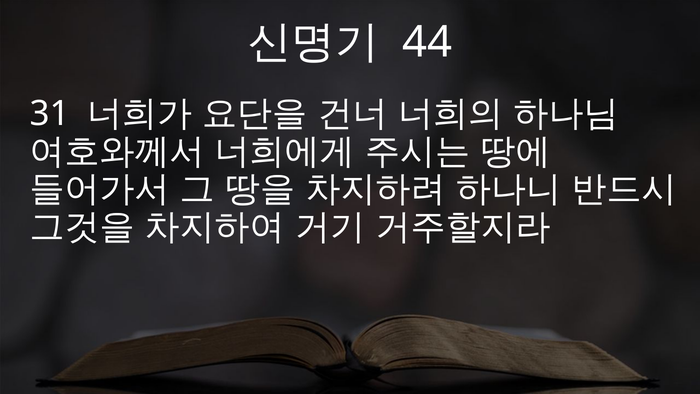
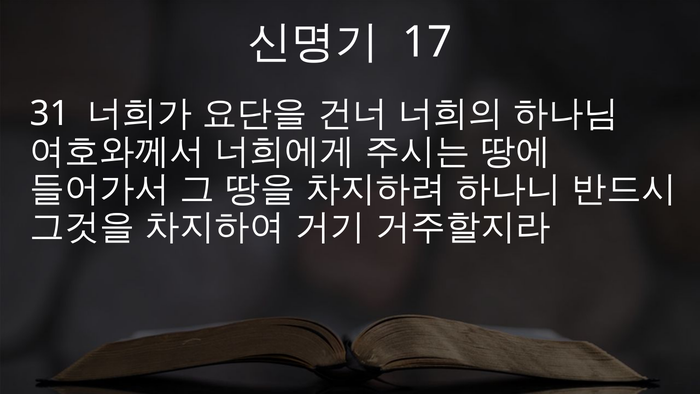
44: 44 -> 17
